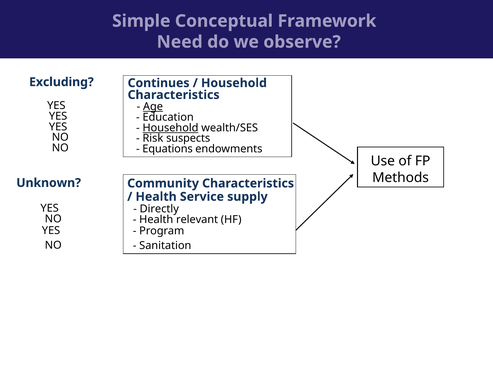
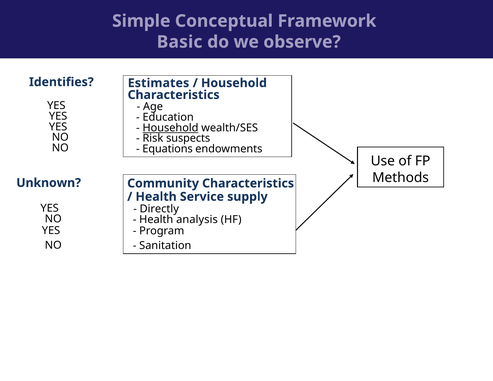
Need: Need -> Basic
Excluding: Excluding -> Identifies
Continues: Continues -> Estimates
Age underline: present -> none
relevant: relevant -> analysis
